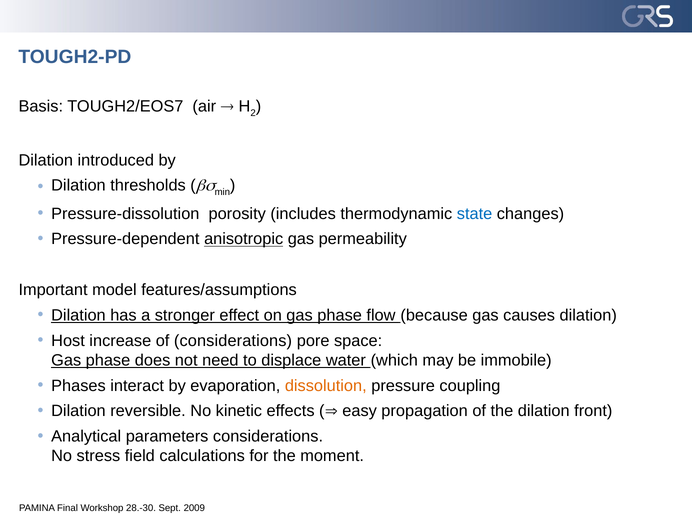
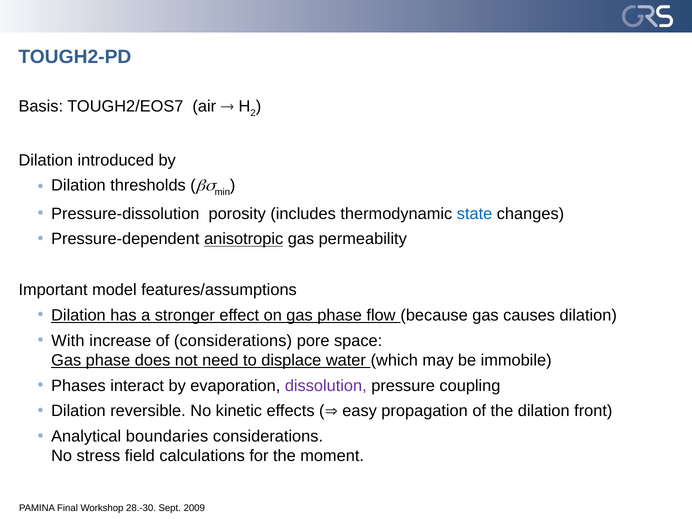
Host: Host -> With
dissolution colour: orange -> purple
parameters: parameters -> boundaries
